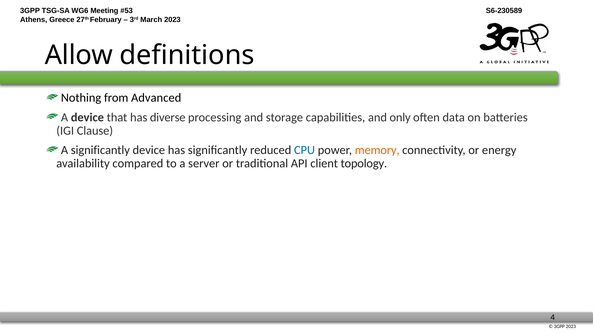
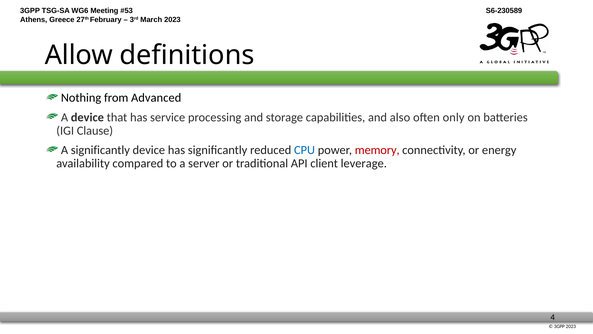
diverse: diverse -> service
only: only -> also
data: data -> only
memory colour: orange -> red
topology: topology -> leverage
